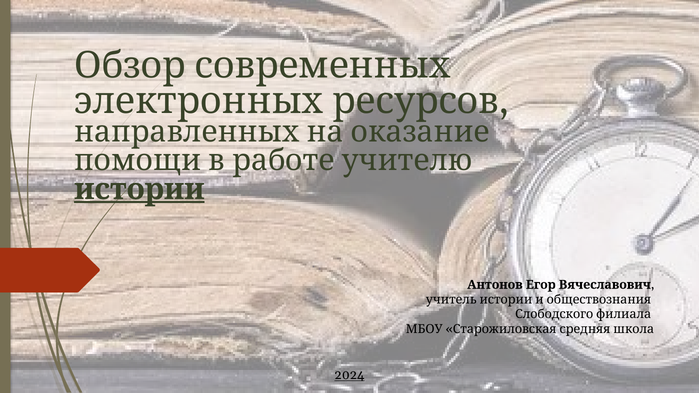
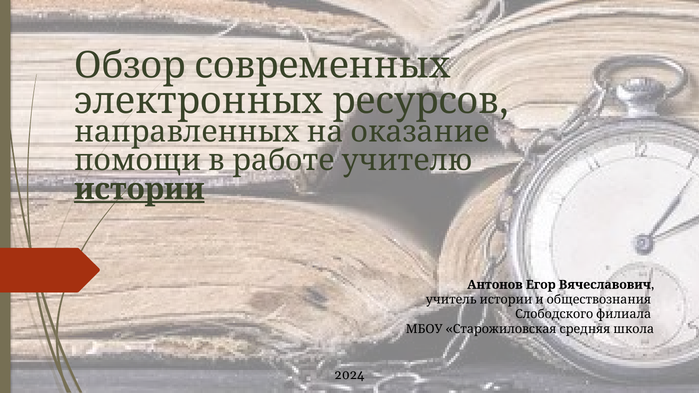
2024 underline: present -> none
